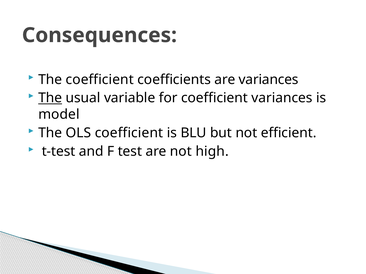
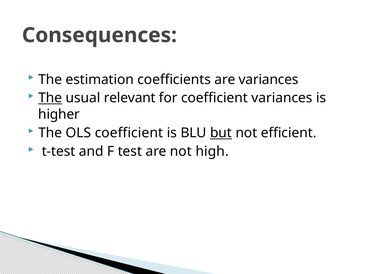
The coefficient: coefficient -> estimation
variable: variable -> relevant
model: model -> higher
but underline: none -> present
